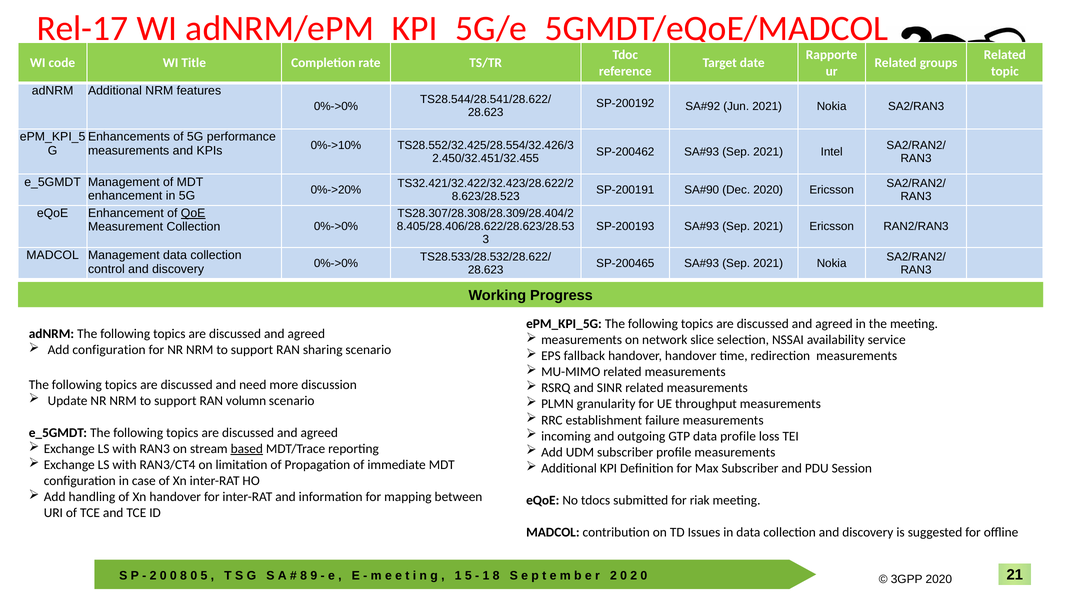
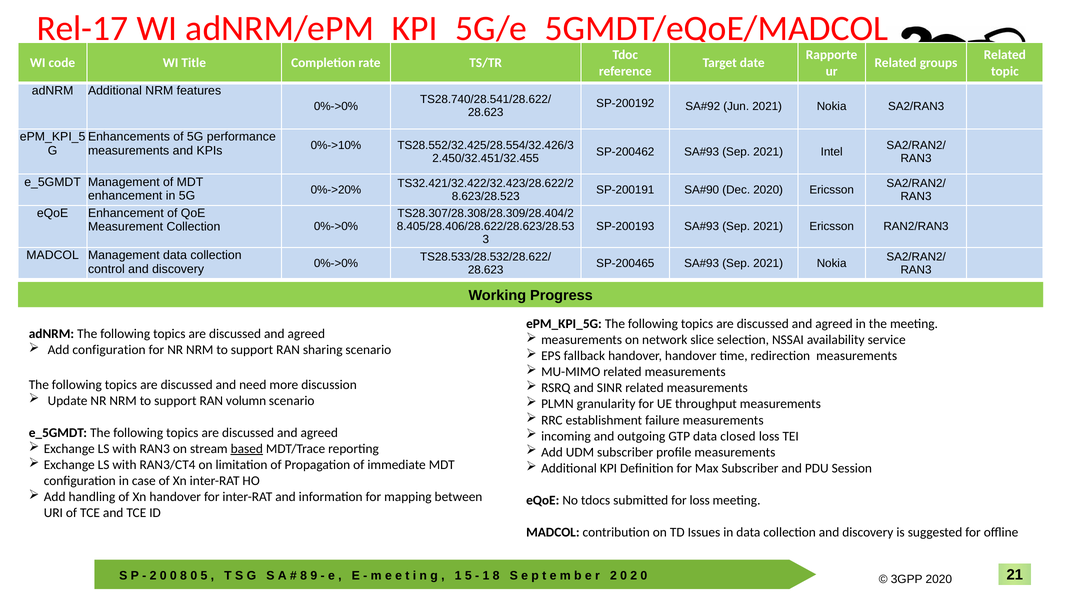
TS28.544/28.541/28.622/: TS28.544/28.541/28.622/ -> TS28.740/28.541/28.622/
QoE underline: present -> none
data profile: profile -> closed
for riak: riak -> loss
